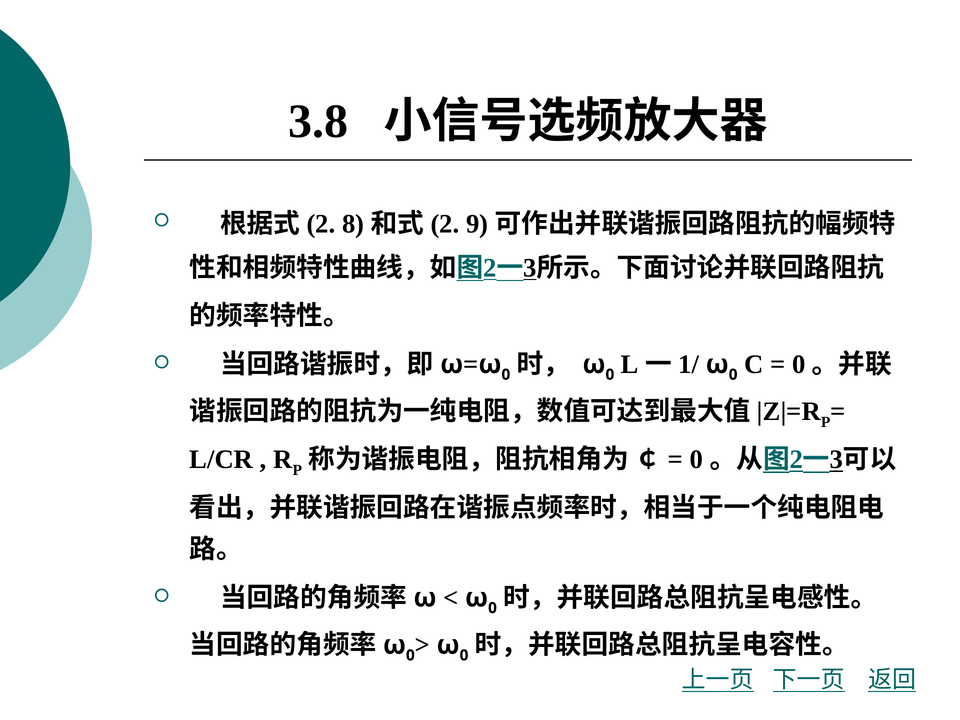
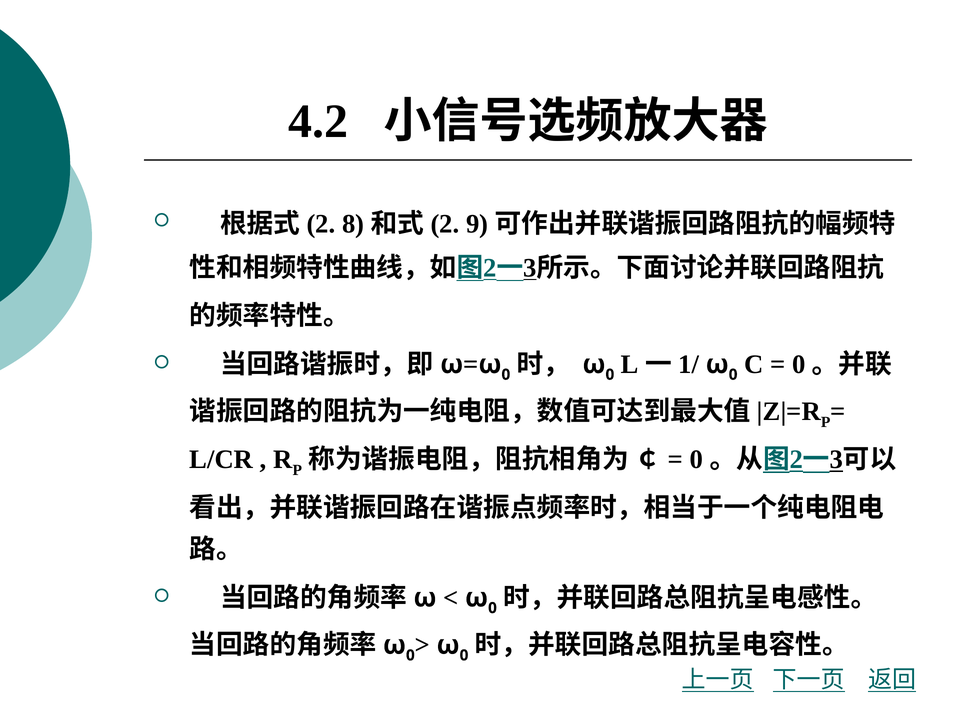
3.8: 3.8 -> 4.2
